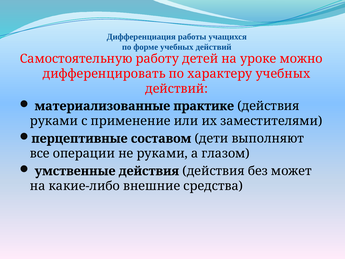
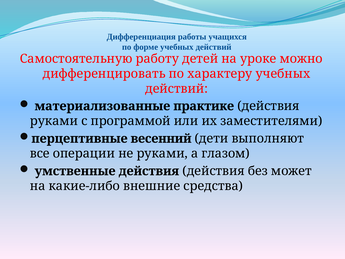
применение: применение -> программой
составом: составом -> весенний
